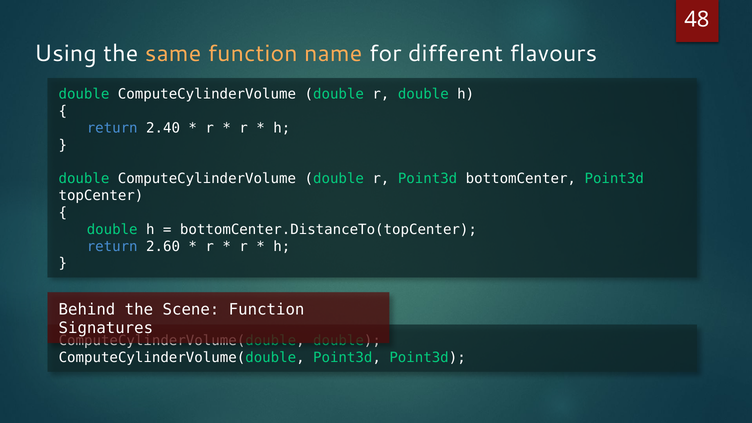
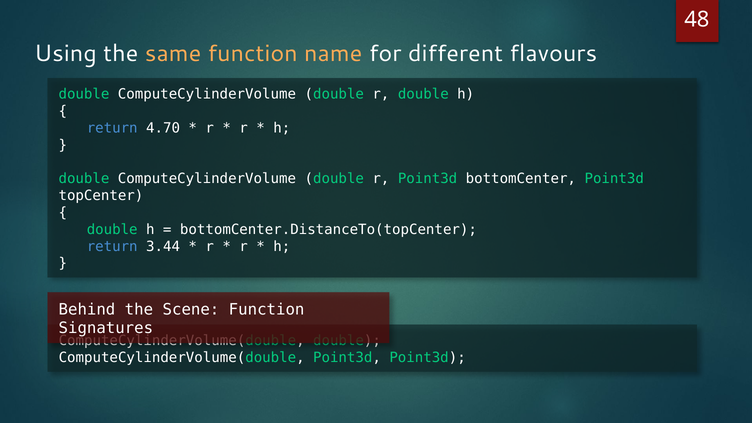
2.40: 2.40 -> 4.70
2.60: 2.60 -> 3.44
